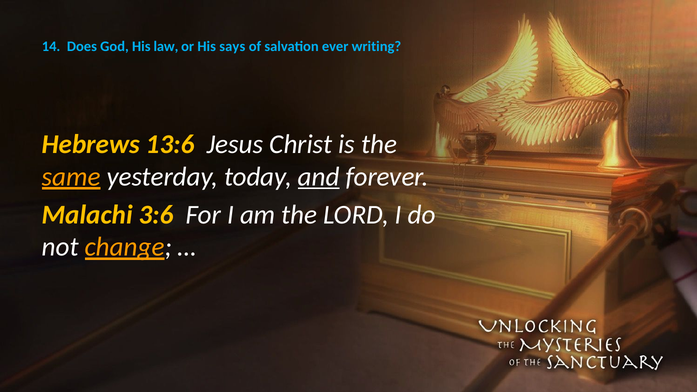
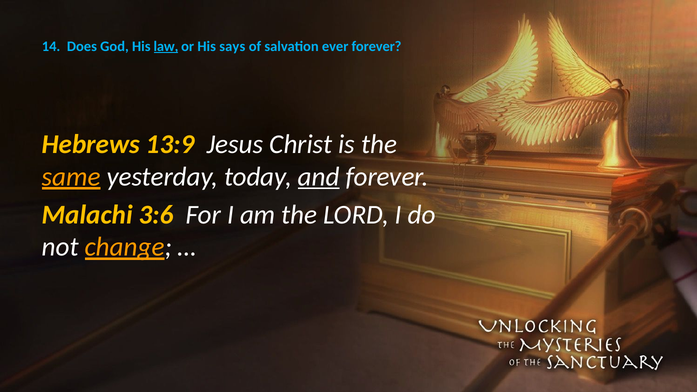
law underline: none -> present
ever writing: writing -> forever
13:6: 13:6 -> 13:9
